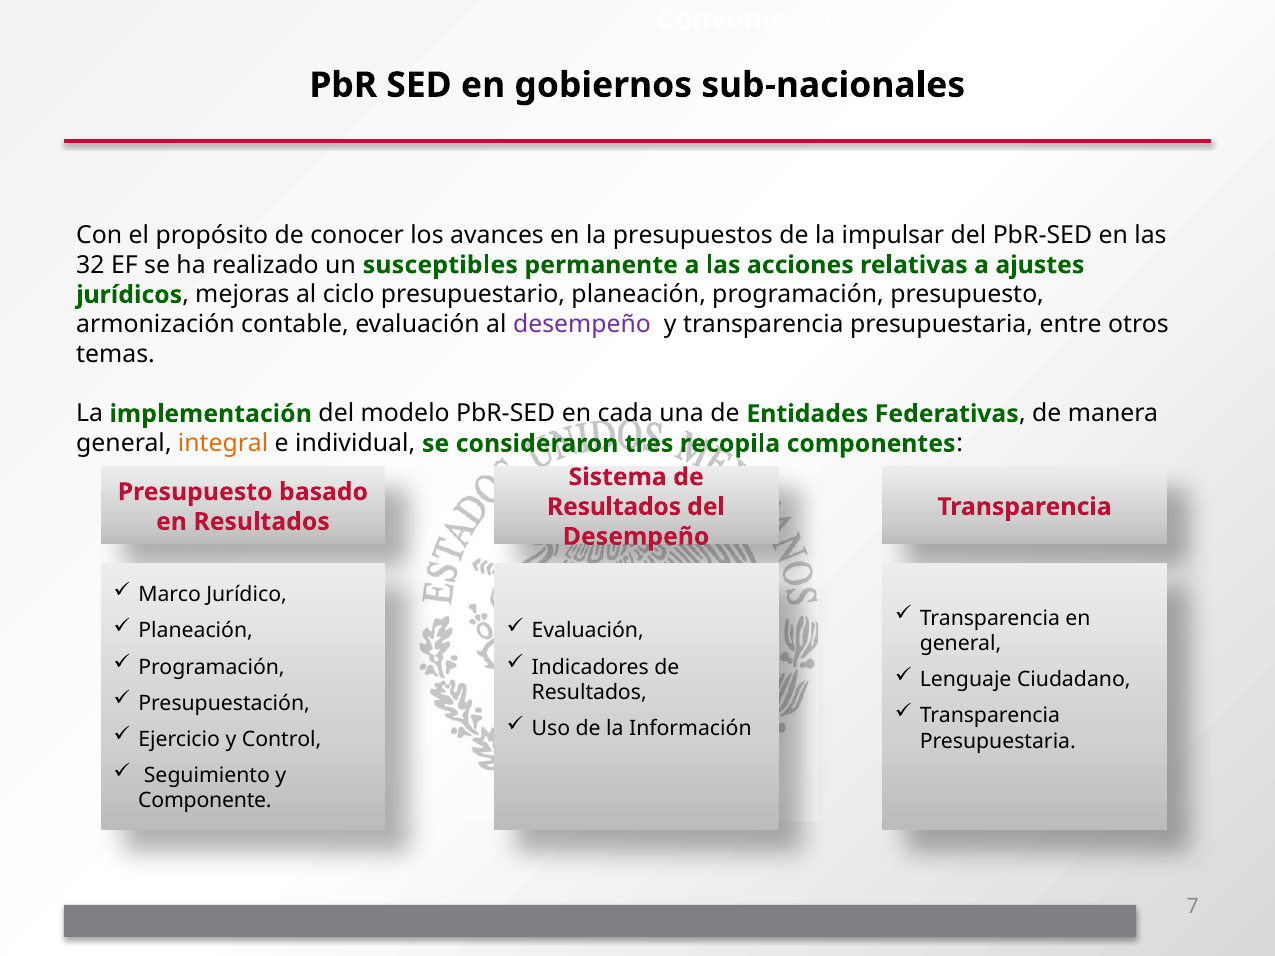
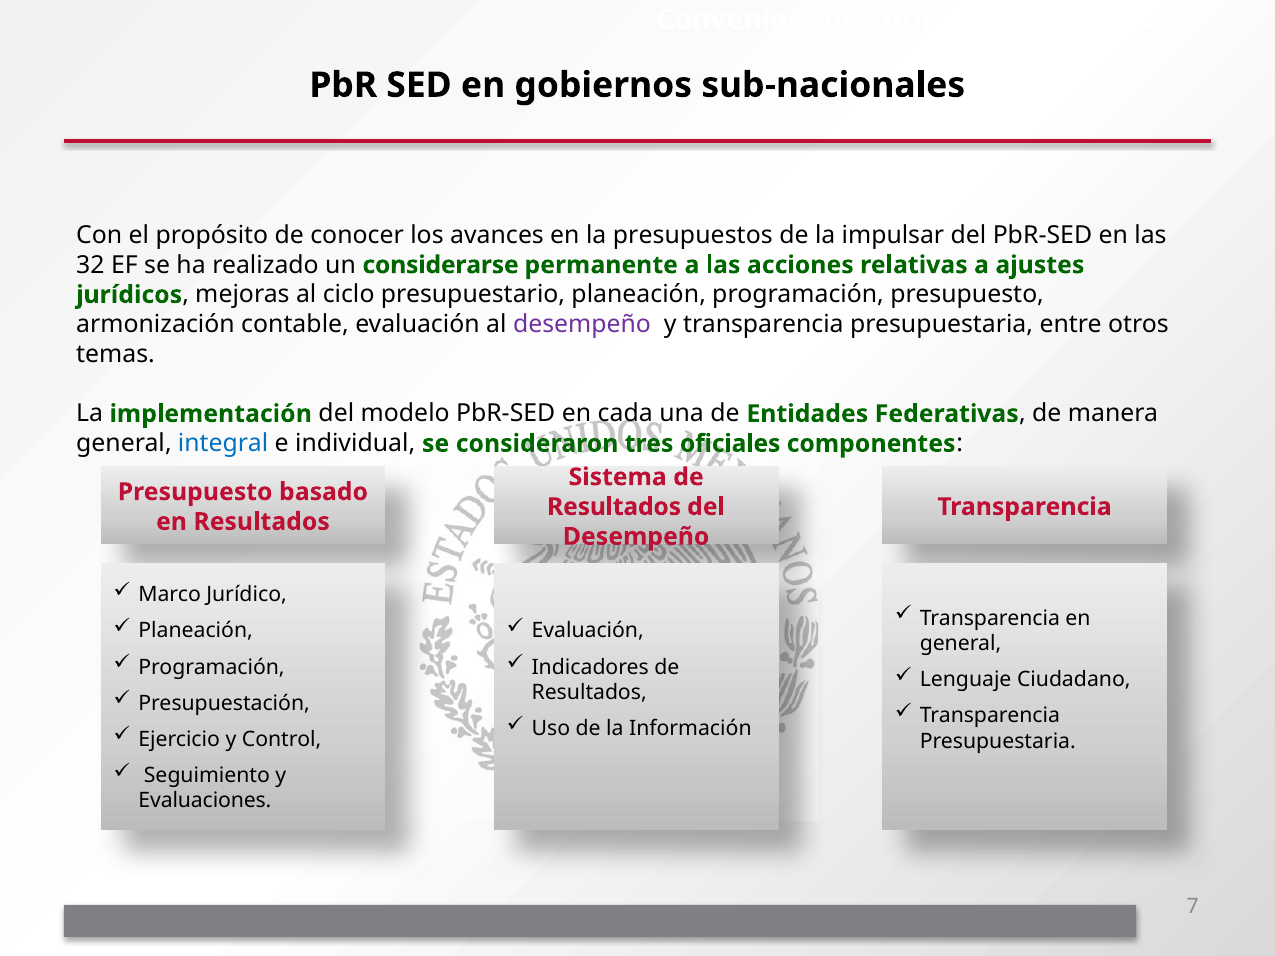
susceptibles: susceptibles -> considerarse
integral colour: orange -> blue
recopila: recopila -> oficiales
Componente: Componente -> Evaluaciones
